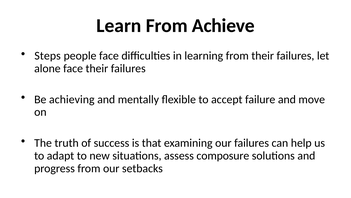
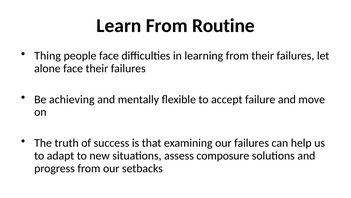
Achieve: Achieve -> Routine
Steps: Steps -> Thing
